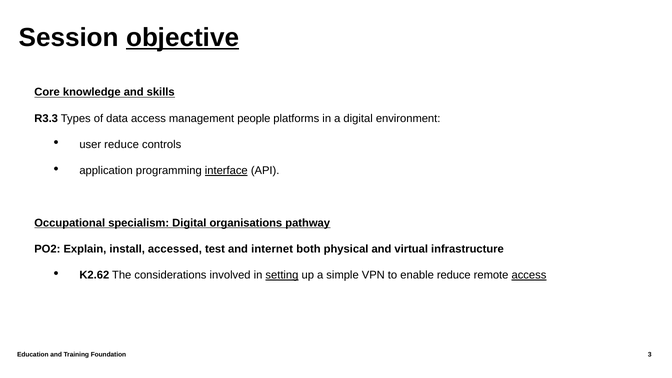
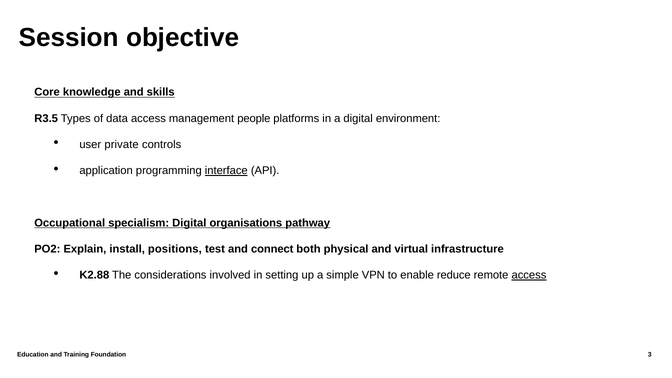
objective underline: present -> none
R3.3: R3.3 -> R3.5
user reduce: reduce -> private
accessed: accessed -> positions
internet: internet -> connect
K2.62: K2.62 -> K2.88
setting underline: present -> none
